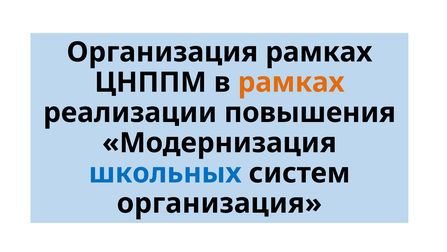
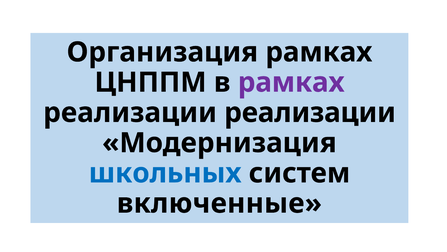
рамках at (291, 82) colour: orange -> purple
реализации повышения: повышения -> реализации
организация at (219, 203): организация -> включенные
